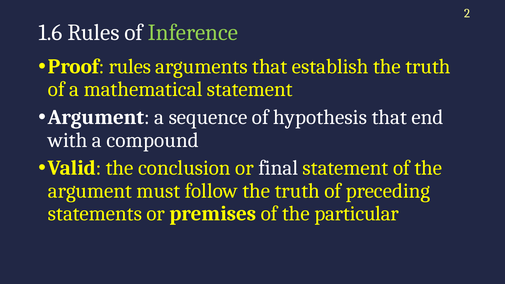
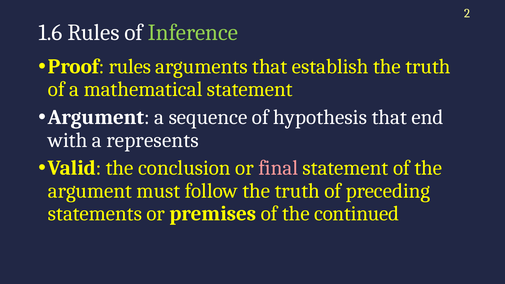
compound: compound -> represents
final colour: white -> pink
particular: particular -> continued
